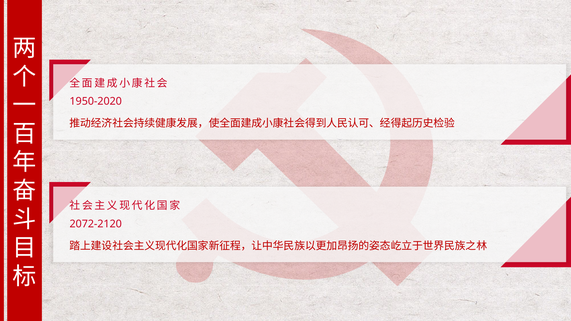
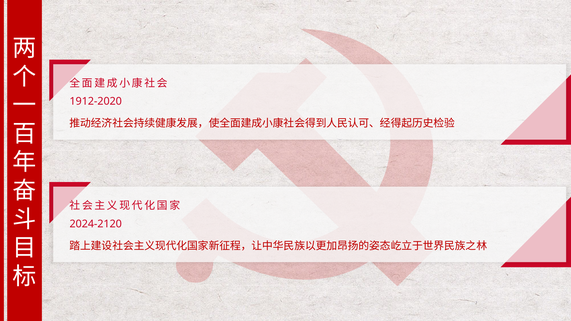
1950-2020: 1950-2020 -> 1912-2020
2072-2120: 2072-2120 -> 2024-2120
